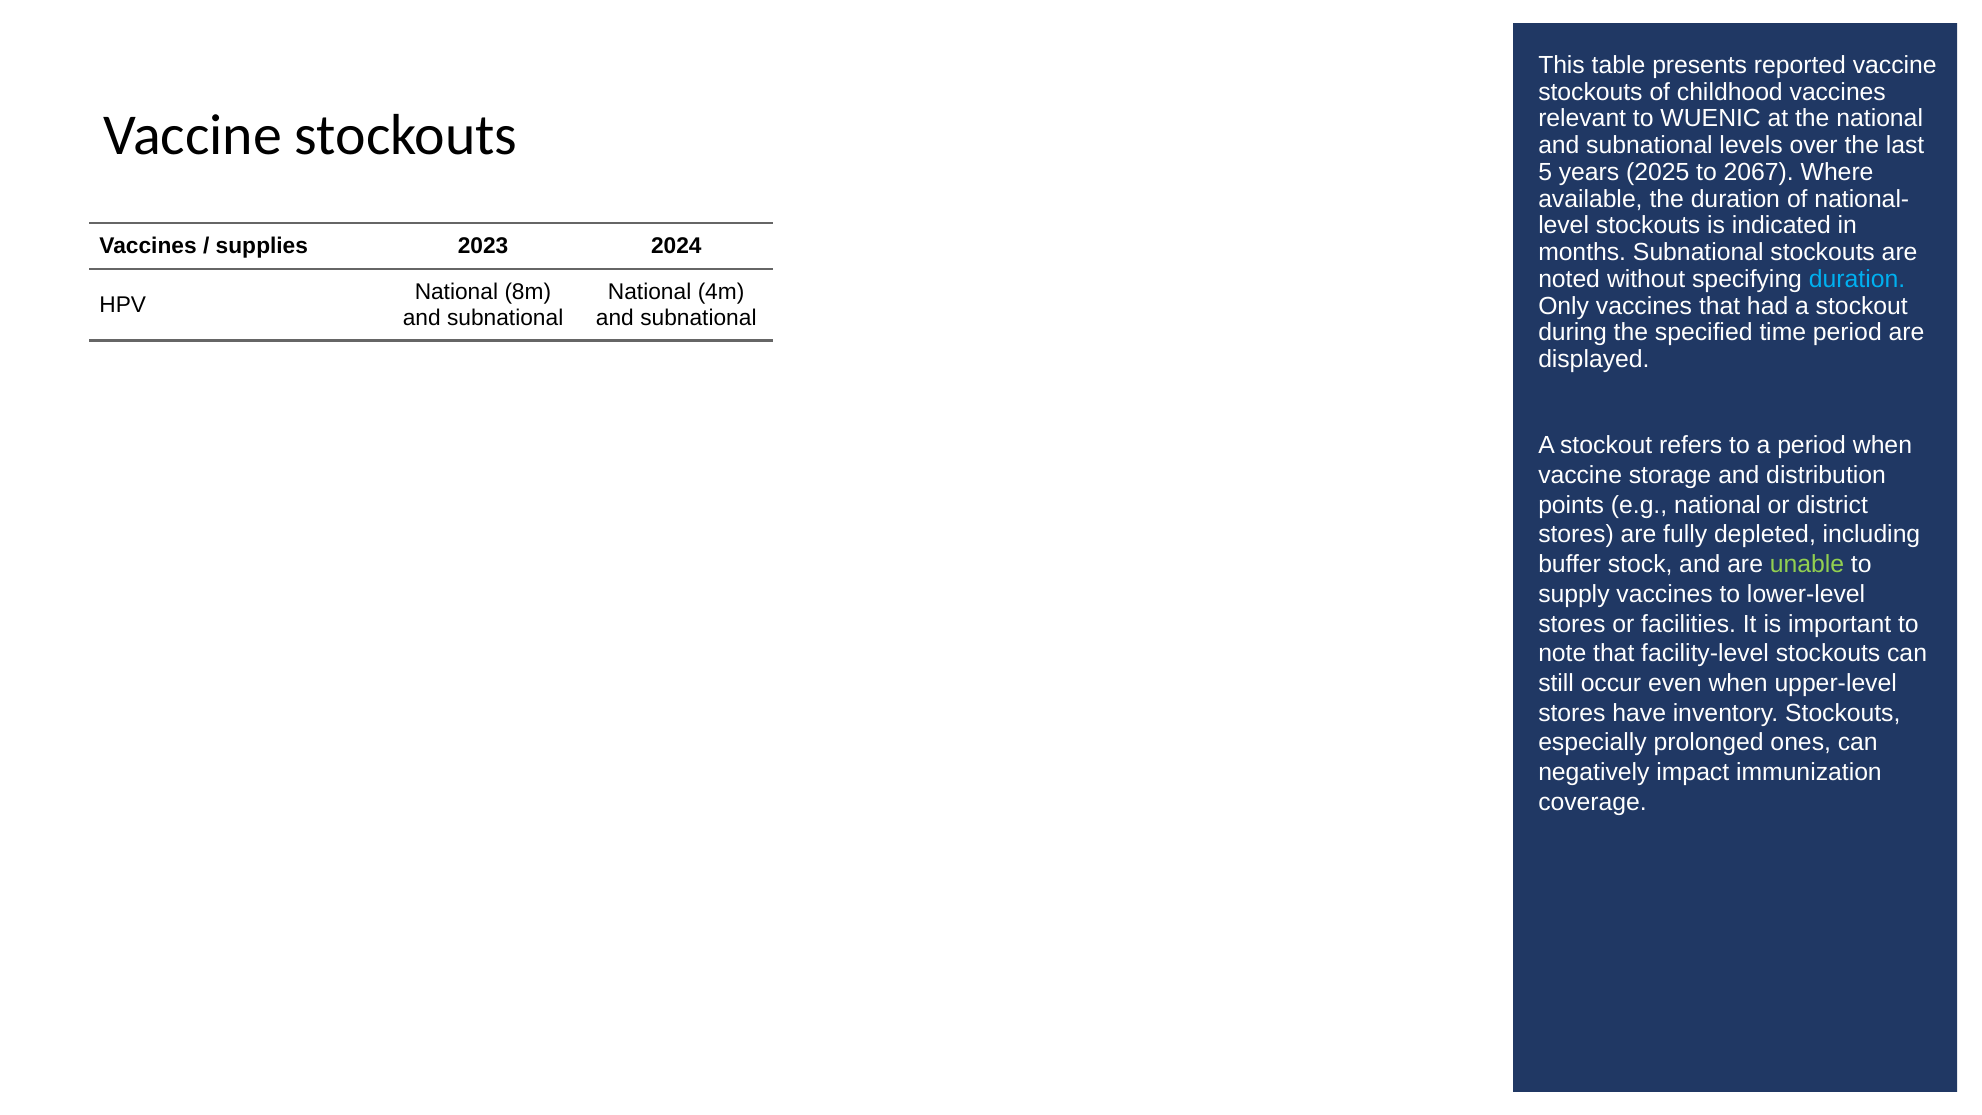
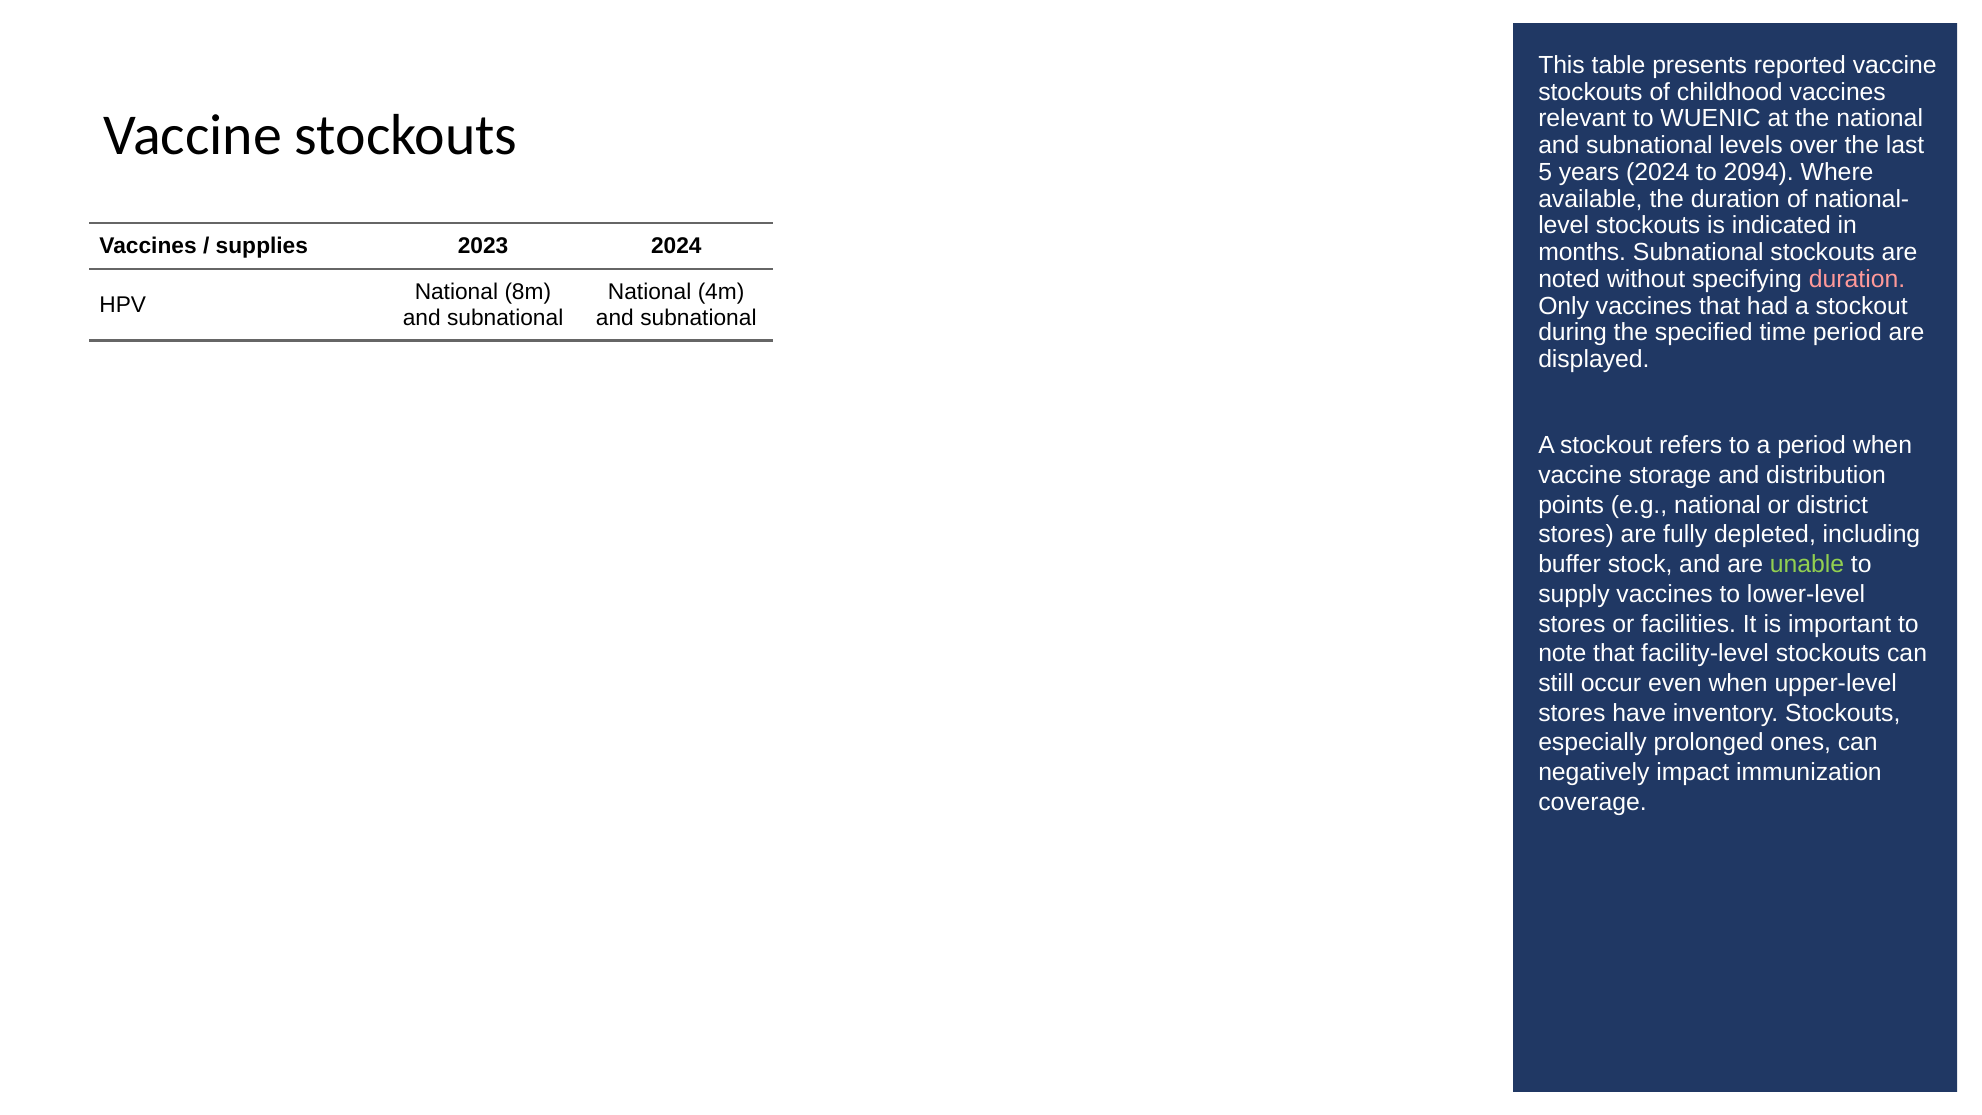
years 2025: 2025 -> 2024
2067: 2067 -> 2094
duration at (1857, 279) colour: light blue -> pink
